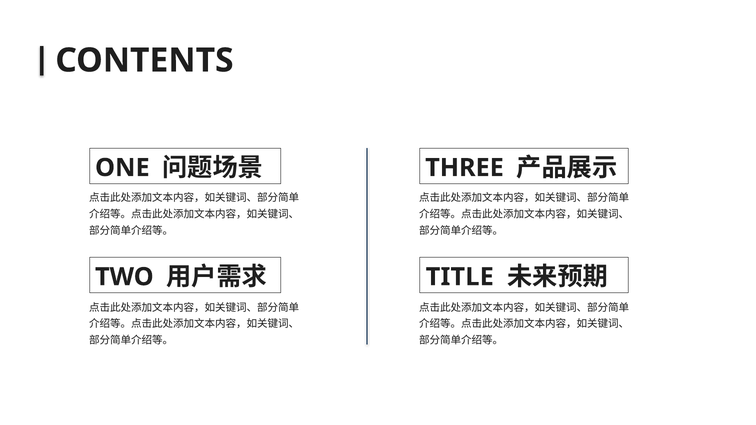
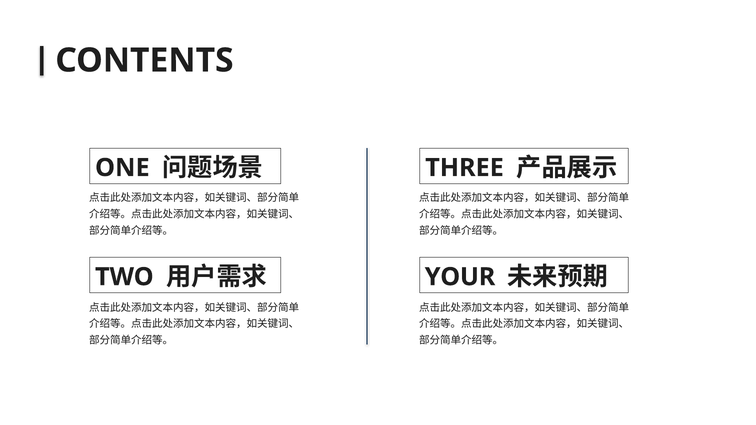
TITLE: TITLE -> YOUR
